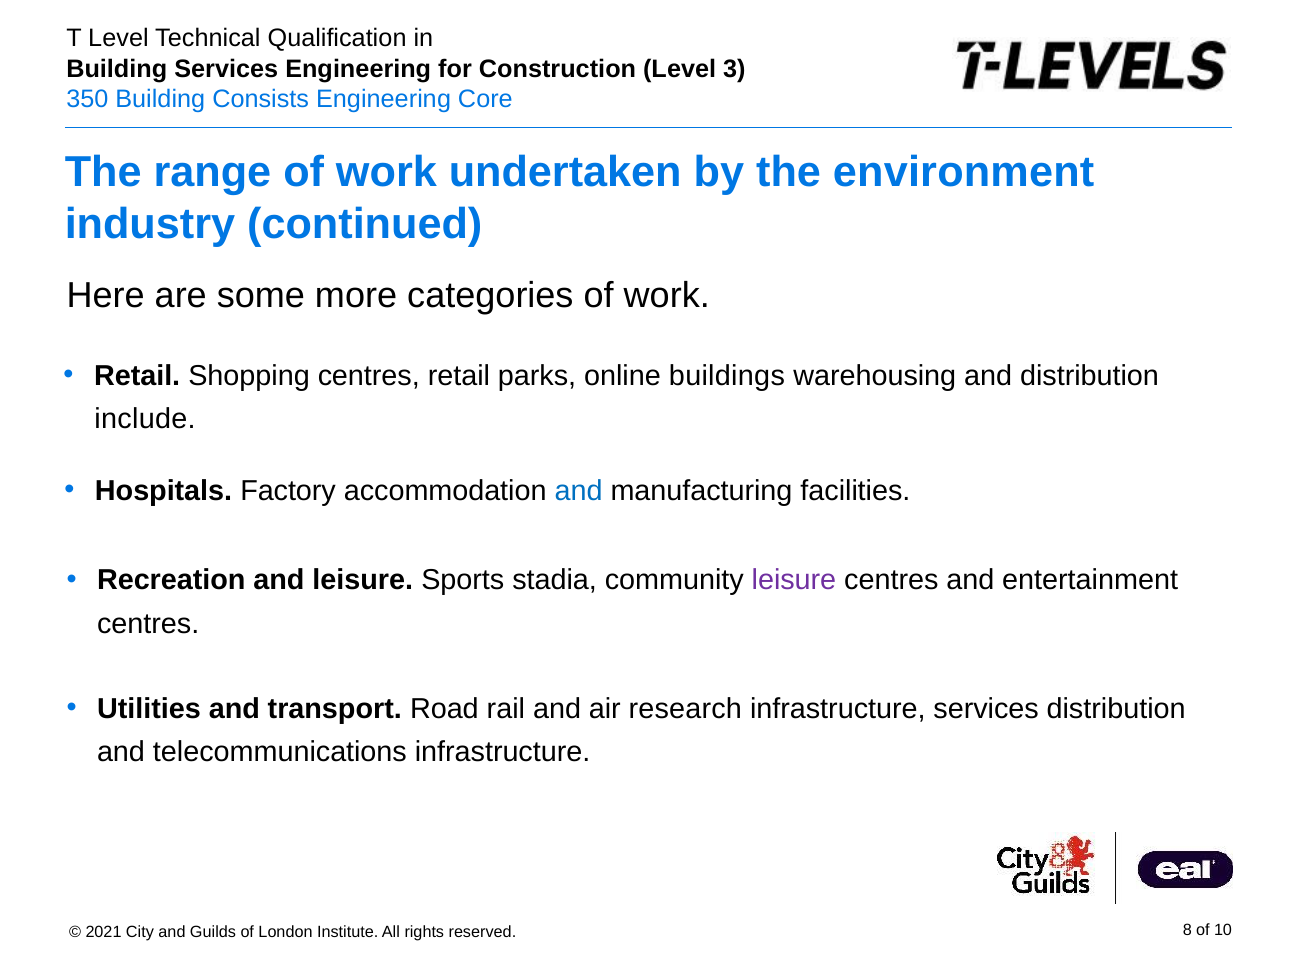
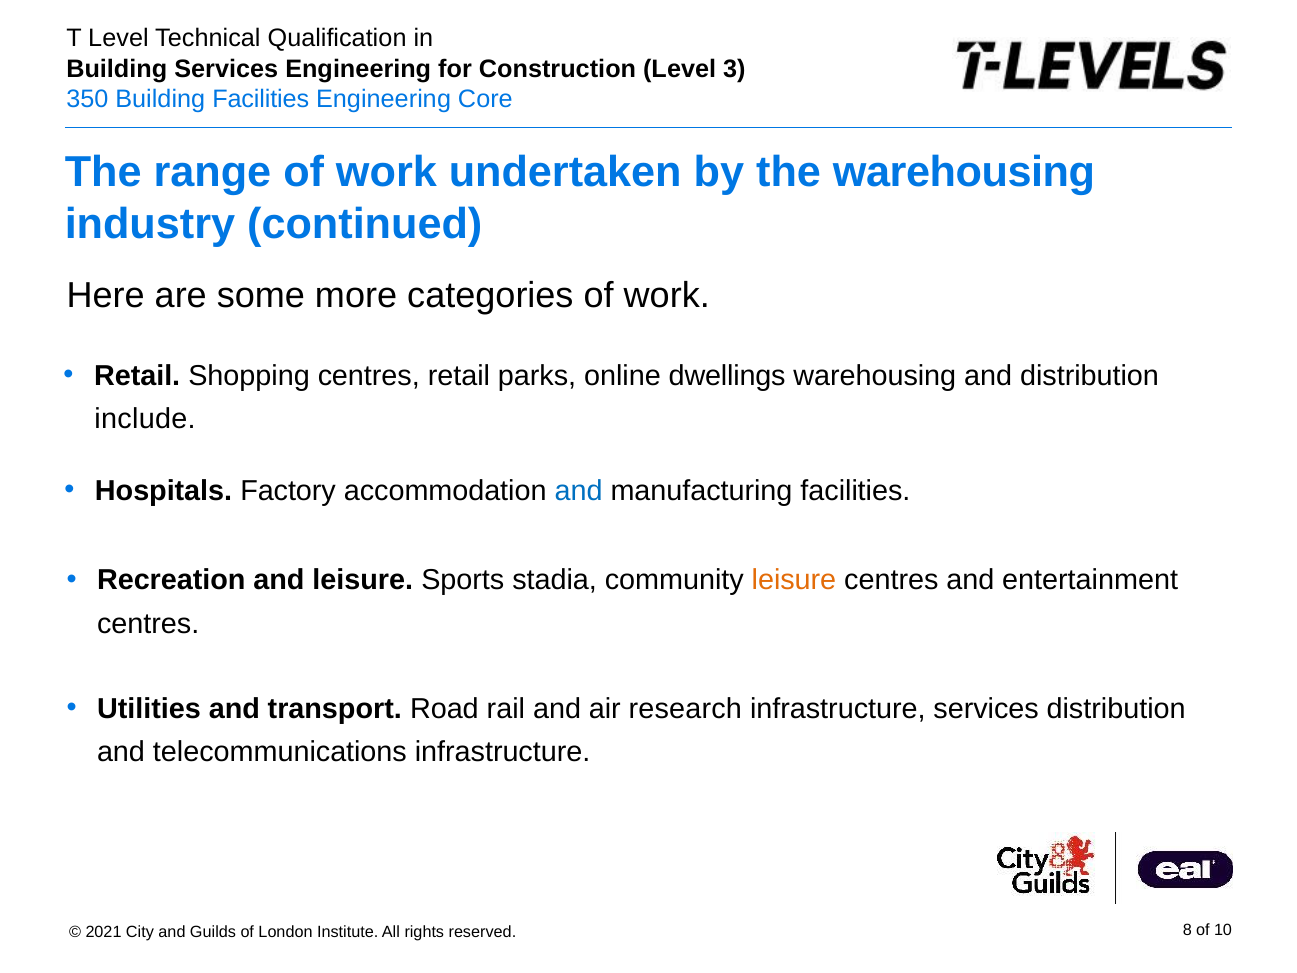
Consists at (261, 99): Consists -> Facilities
the environment: environment -> warehousing
buildings: buildings -> dwellings
leisure at (794, 580) colour: purple -> orange
